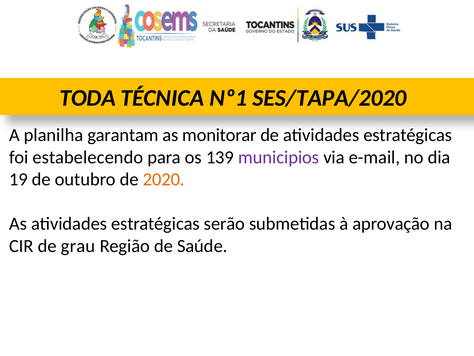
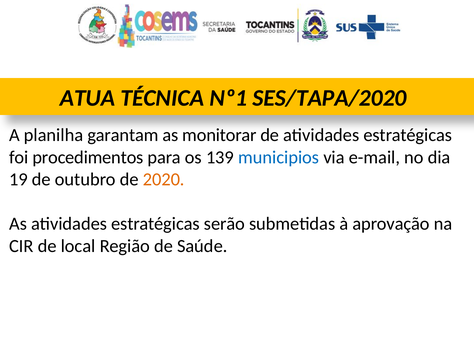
TODA: TODA -> ATUA
estabelecendo: estabelecendo -> procedimentos
municipios colour: purple -> blue
grau: grau -> local
